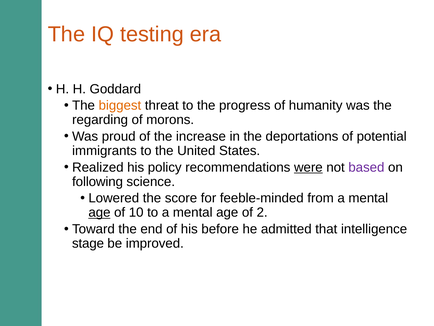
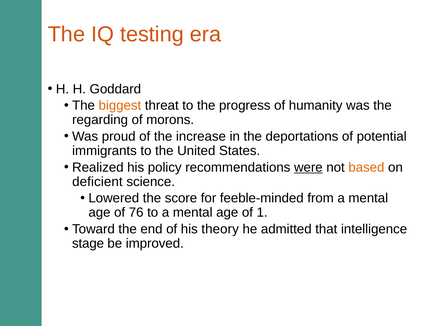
based colour: purple -> orange
following: following -> deficient
age at (99, 212) underline: present -> none
10: 10 -> 76
2: 2 -> 1
before: before -> theory
